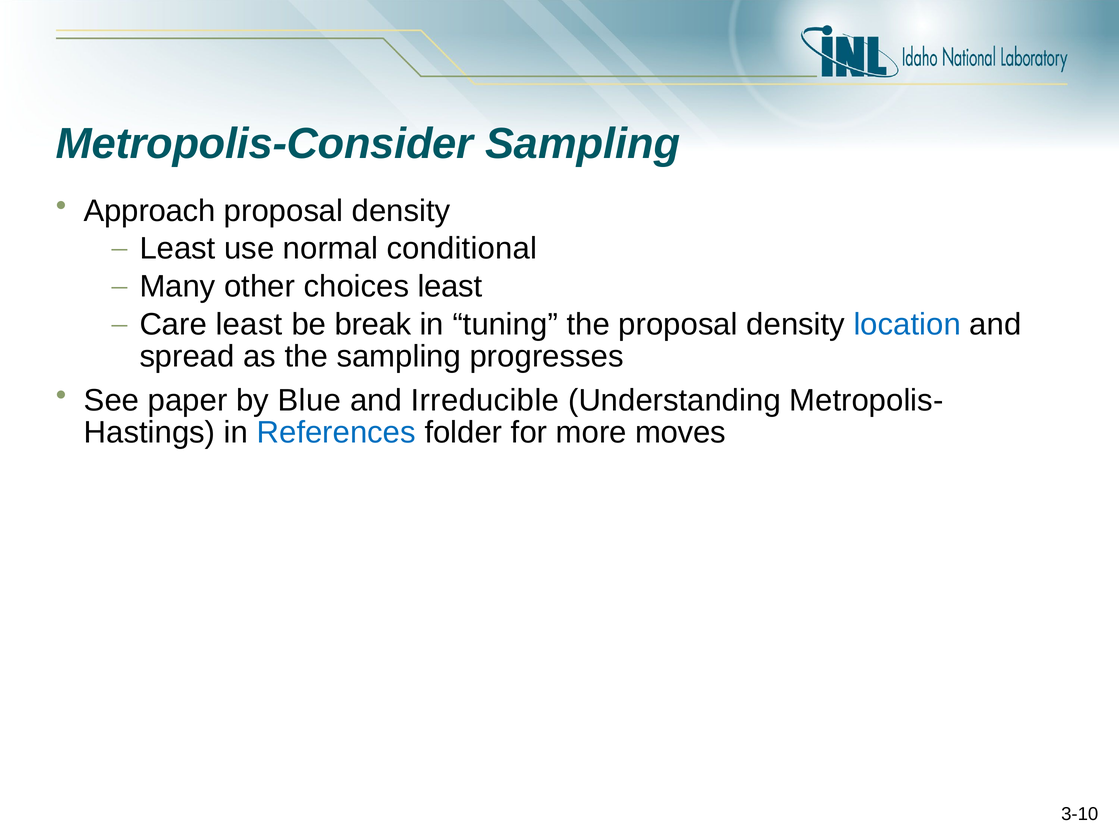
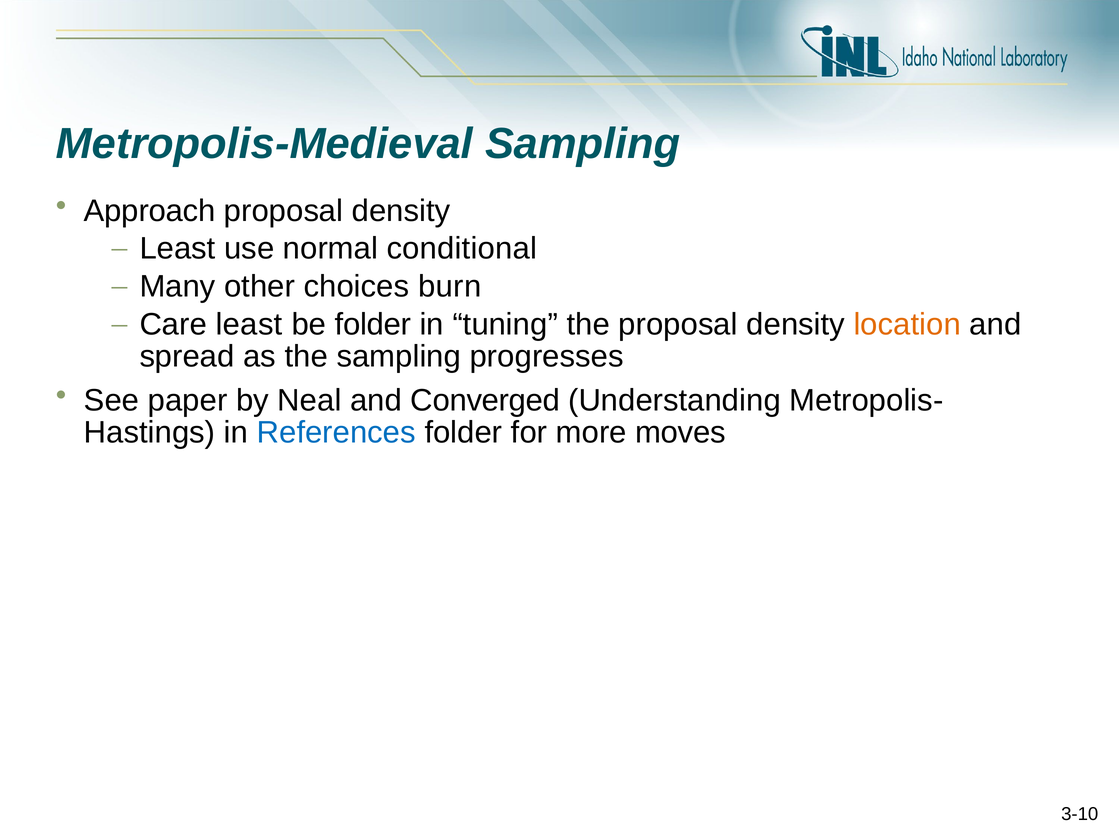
Metropolis-Consider: Metropolis-Consider -> Metropolis-Medieval
choices least: least -> burn
be break: break -> folder
location colour: blue -> orange
Blue: Blue -> Neal
Irreducible: Irreducible -> Converged
